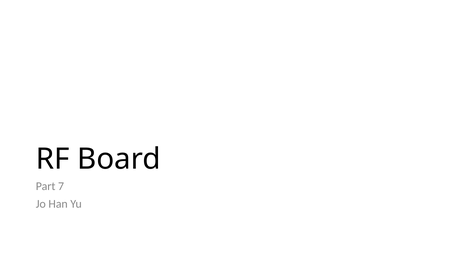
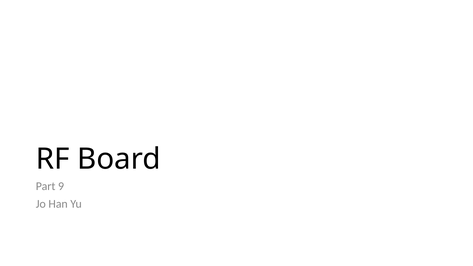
7: 7 -> 9
